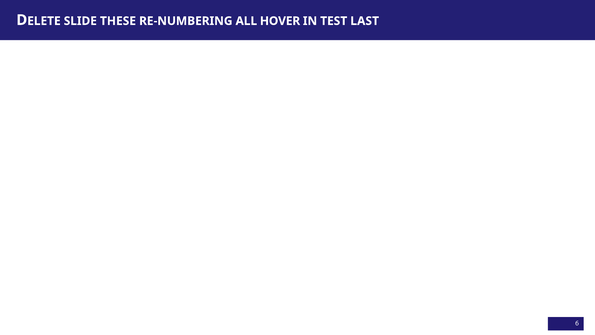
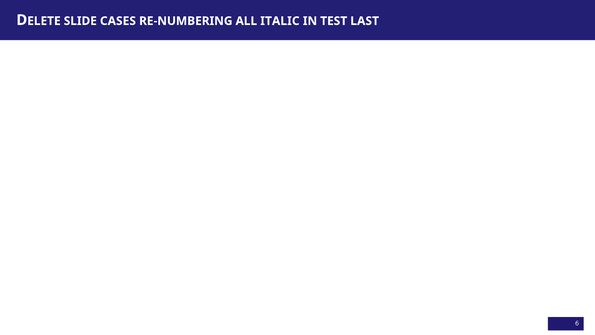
THESE: THESE -> CASES
HOVER: HOVER -> ITALIC
